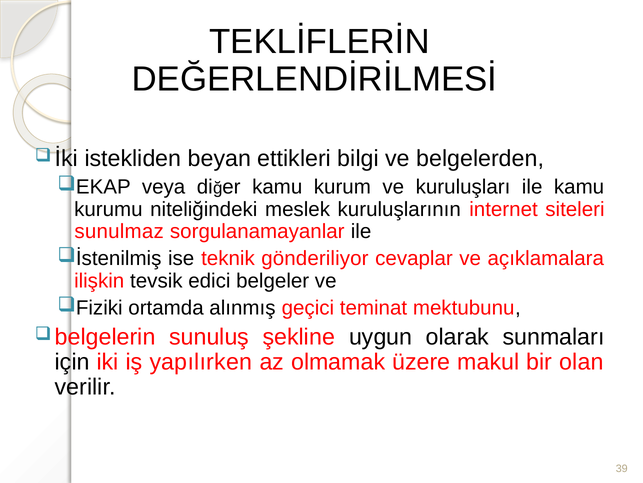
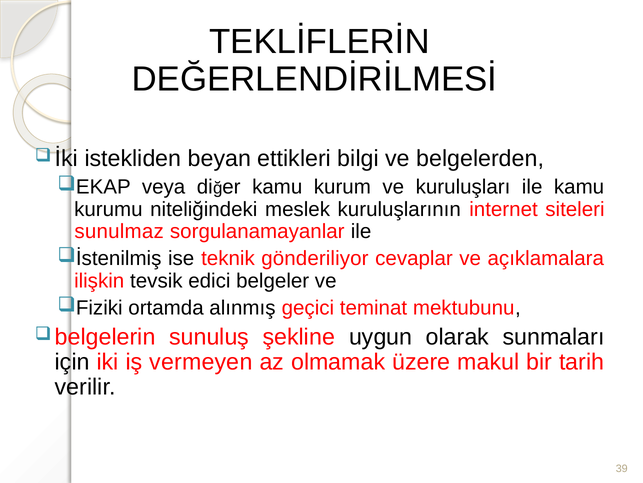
yapılırken: yapılırken -> vermeyen
olan: olan -> tarih
